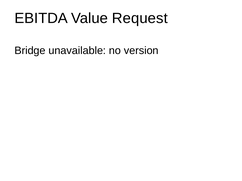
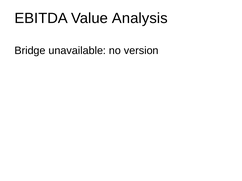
Request: Request -> Analysis
